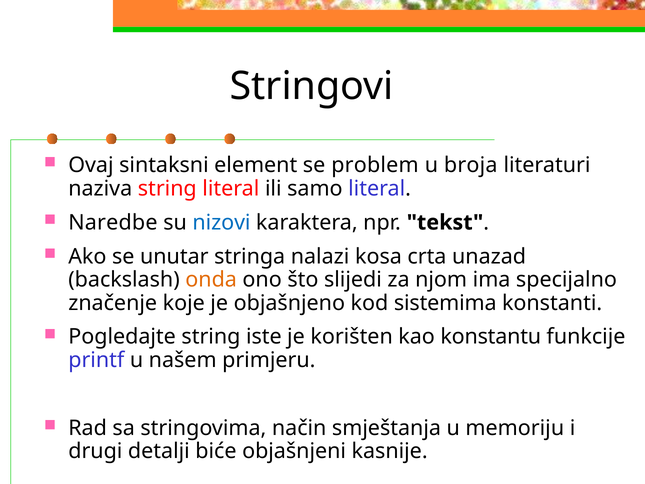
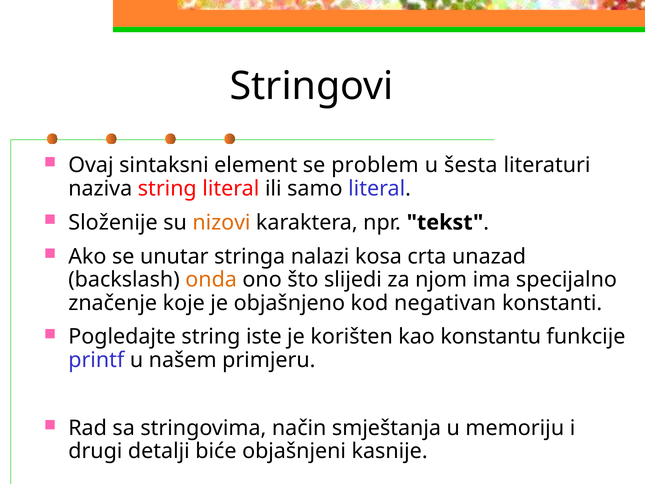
broja: broja -> šesta
Naredbe: Naredbe -> Složenije
nizovi colour: blue -> orange
sistemima: sistemima -> negativan
